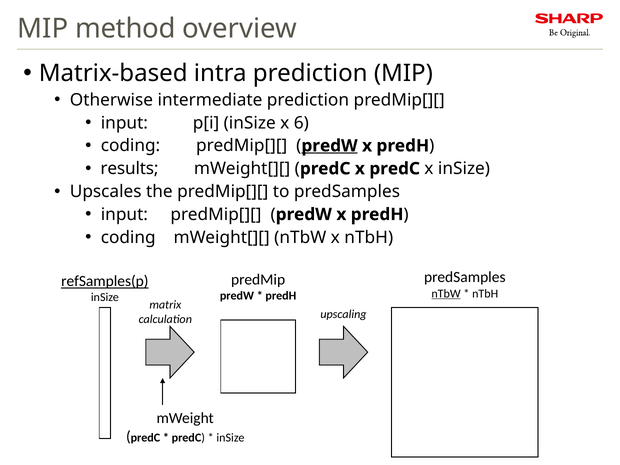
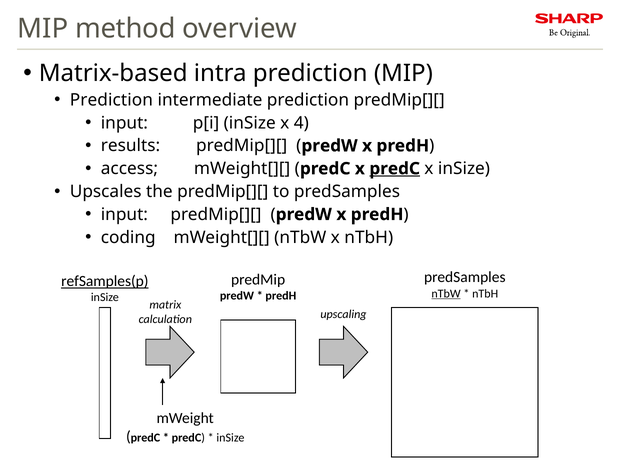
Otherwise at (111, 100): Otherwise -> Prediction
6: 6 -> 4
coding at (131, 146): coding -> results
predW at (330, 146) underline: present -> none
results: results -> access
predC at (395, 169) underline: none -> present
